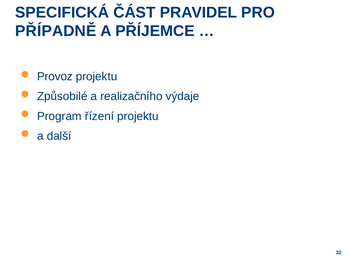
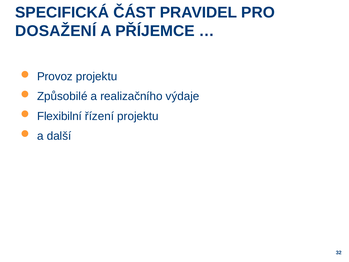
PŘÍPADNĚ: PŘÍPADNĚ -> DOSAŽENÍ
Program: Program -> Flexibilní
